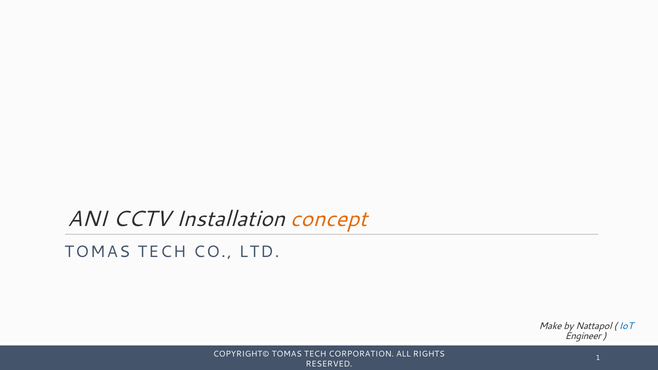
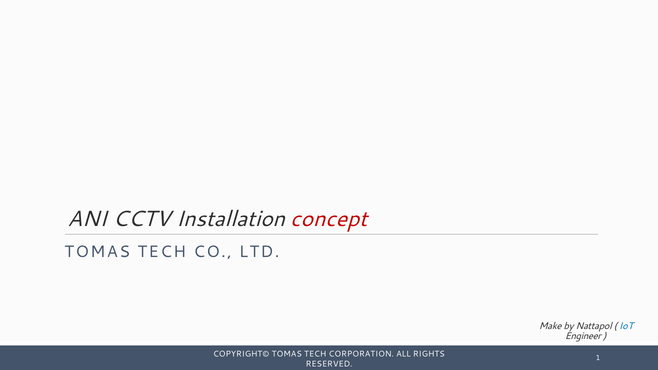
concept colour: orange -> red
